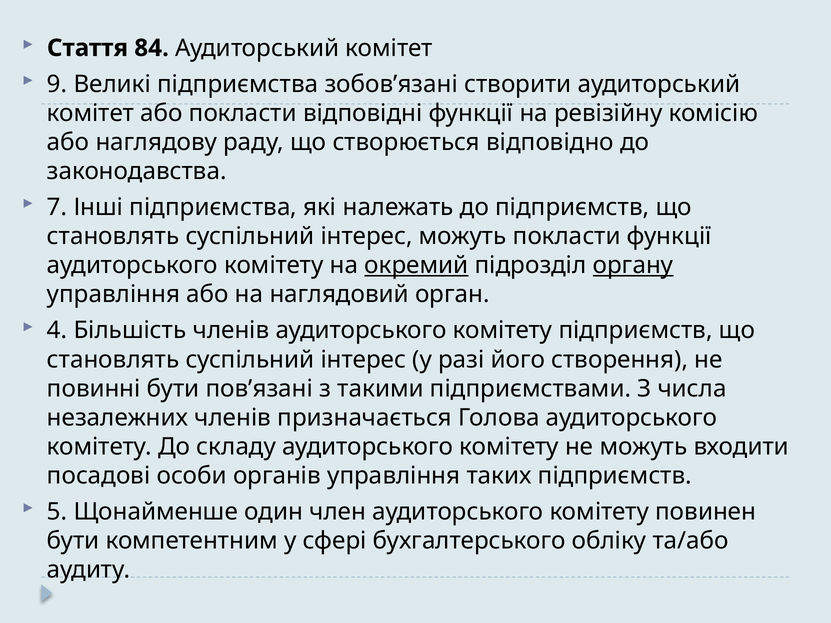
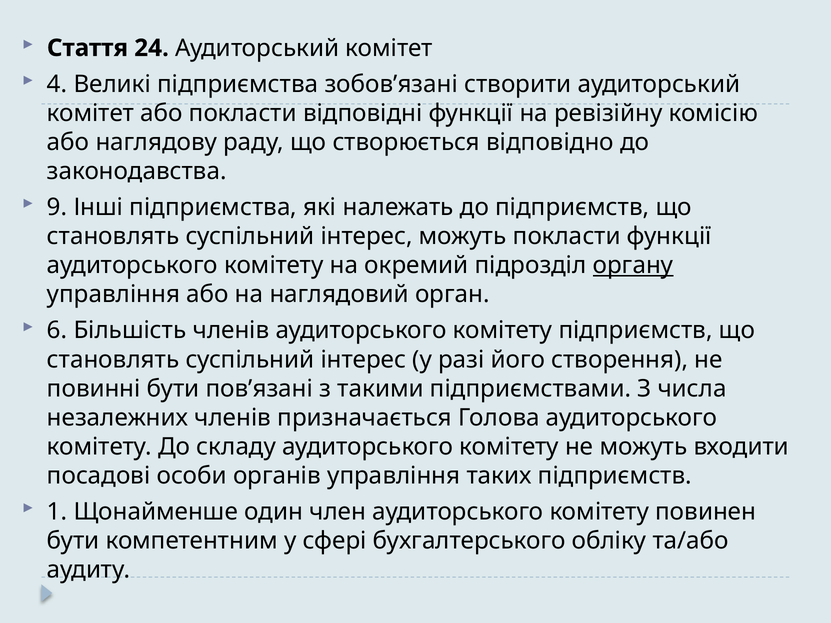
84: 84 -> 24
9: 9 -> 4
7: 7 -> 9
окремий underline: present -> none
4: 4 -> 6
5: 5 -> 1
